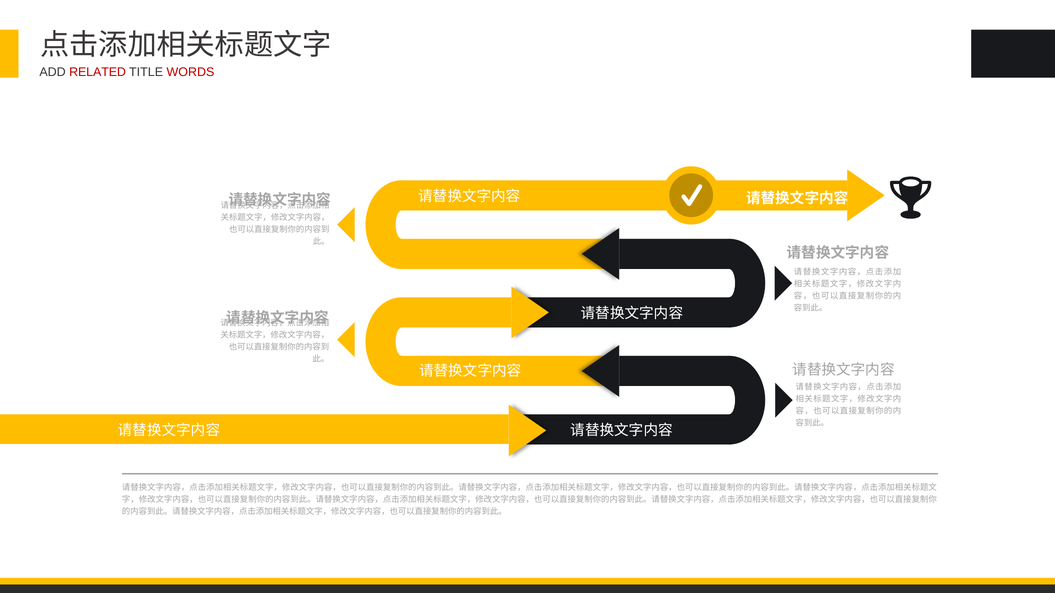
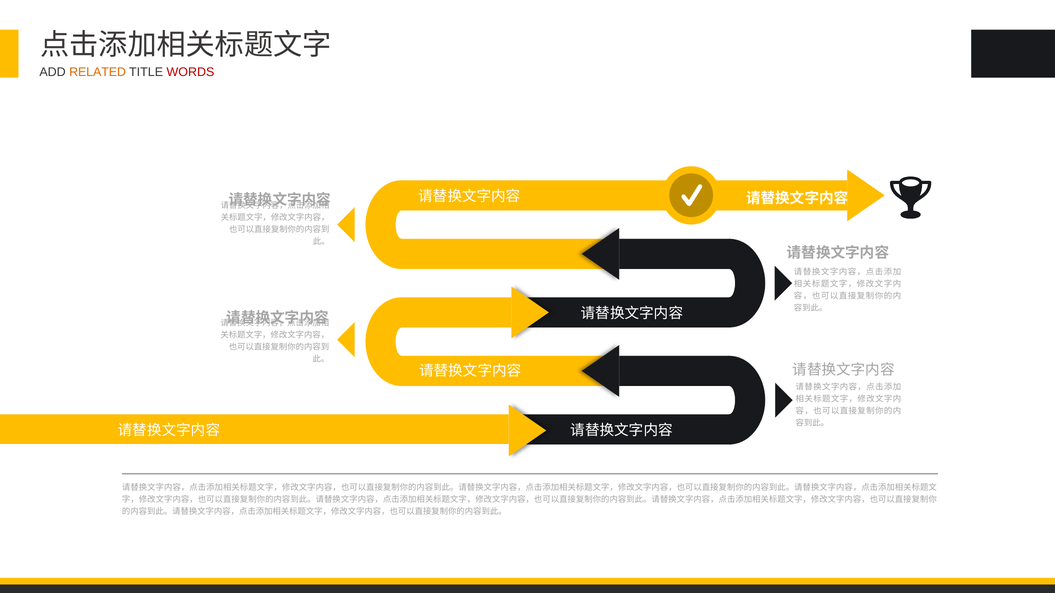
RELATED colour: red -> orange
